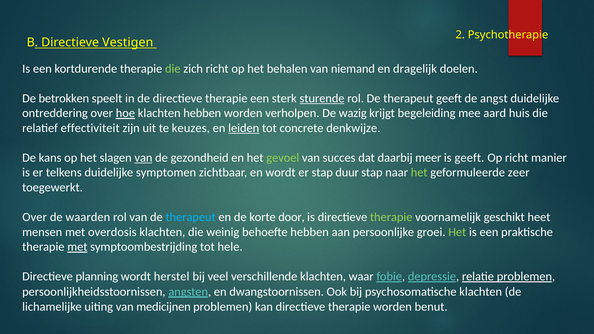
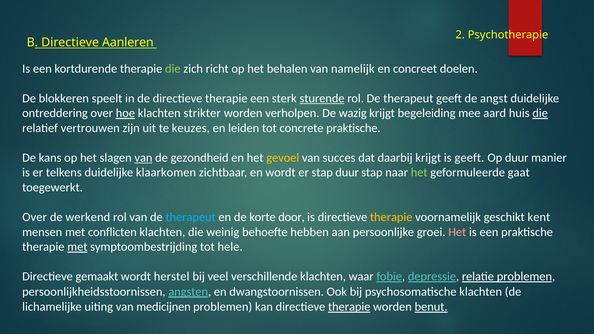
Vestigen: Vestigen -> Aanleren
niemand: niemand -> namelijk
dragelijk: dragelijk -> concreet
betrokken: betrokken -> blokkeren
klachten hebben: hebben -> strikter
die at (540, 113) underline: none -> present
effectiviteit: effectiviteit -> vertrouwen
leiden underline: present -> none
concrete denkwijze: denkwijze -> praktische
gevoel colour: light green -> yellow
daarbij meer: meer -> krijgt
Op richt: richt -> duur
symptomen: symptomen -> klaarkomen
zeer: zeer -> gaat
waarden: waarden -> werkend
therapie at (391, 217) colour: light green -> yellow
heet: heet -> kent
overdosis: overdosis -> conflicten
Het at (457, 232) colour: light green -> pink
planning: planning -> gemaakt
therapie at (349, 307) underline: none -> present
benut underline: none -> present
